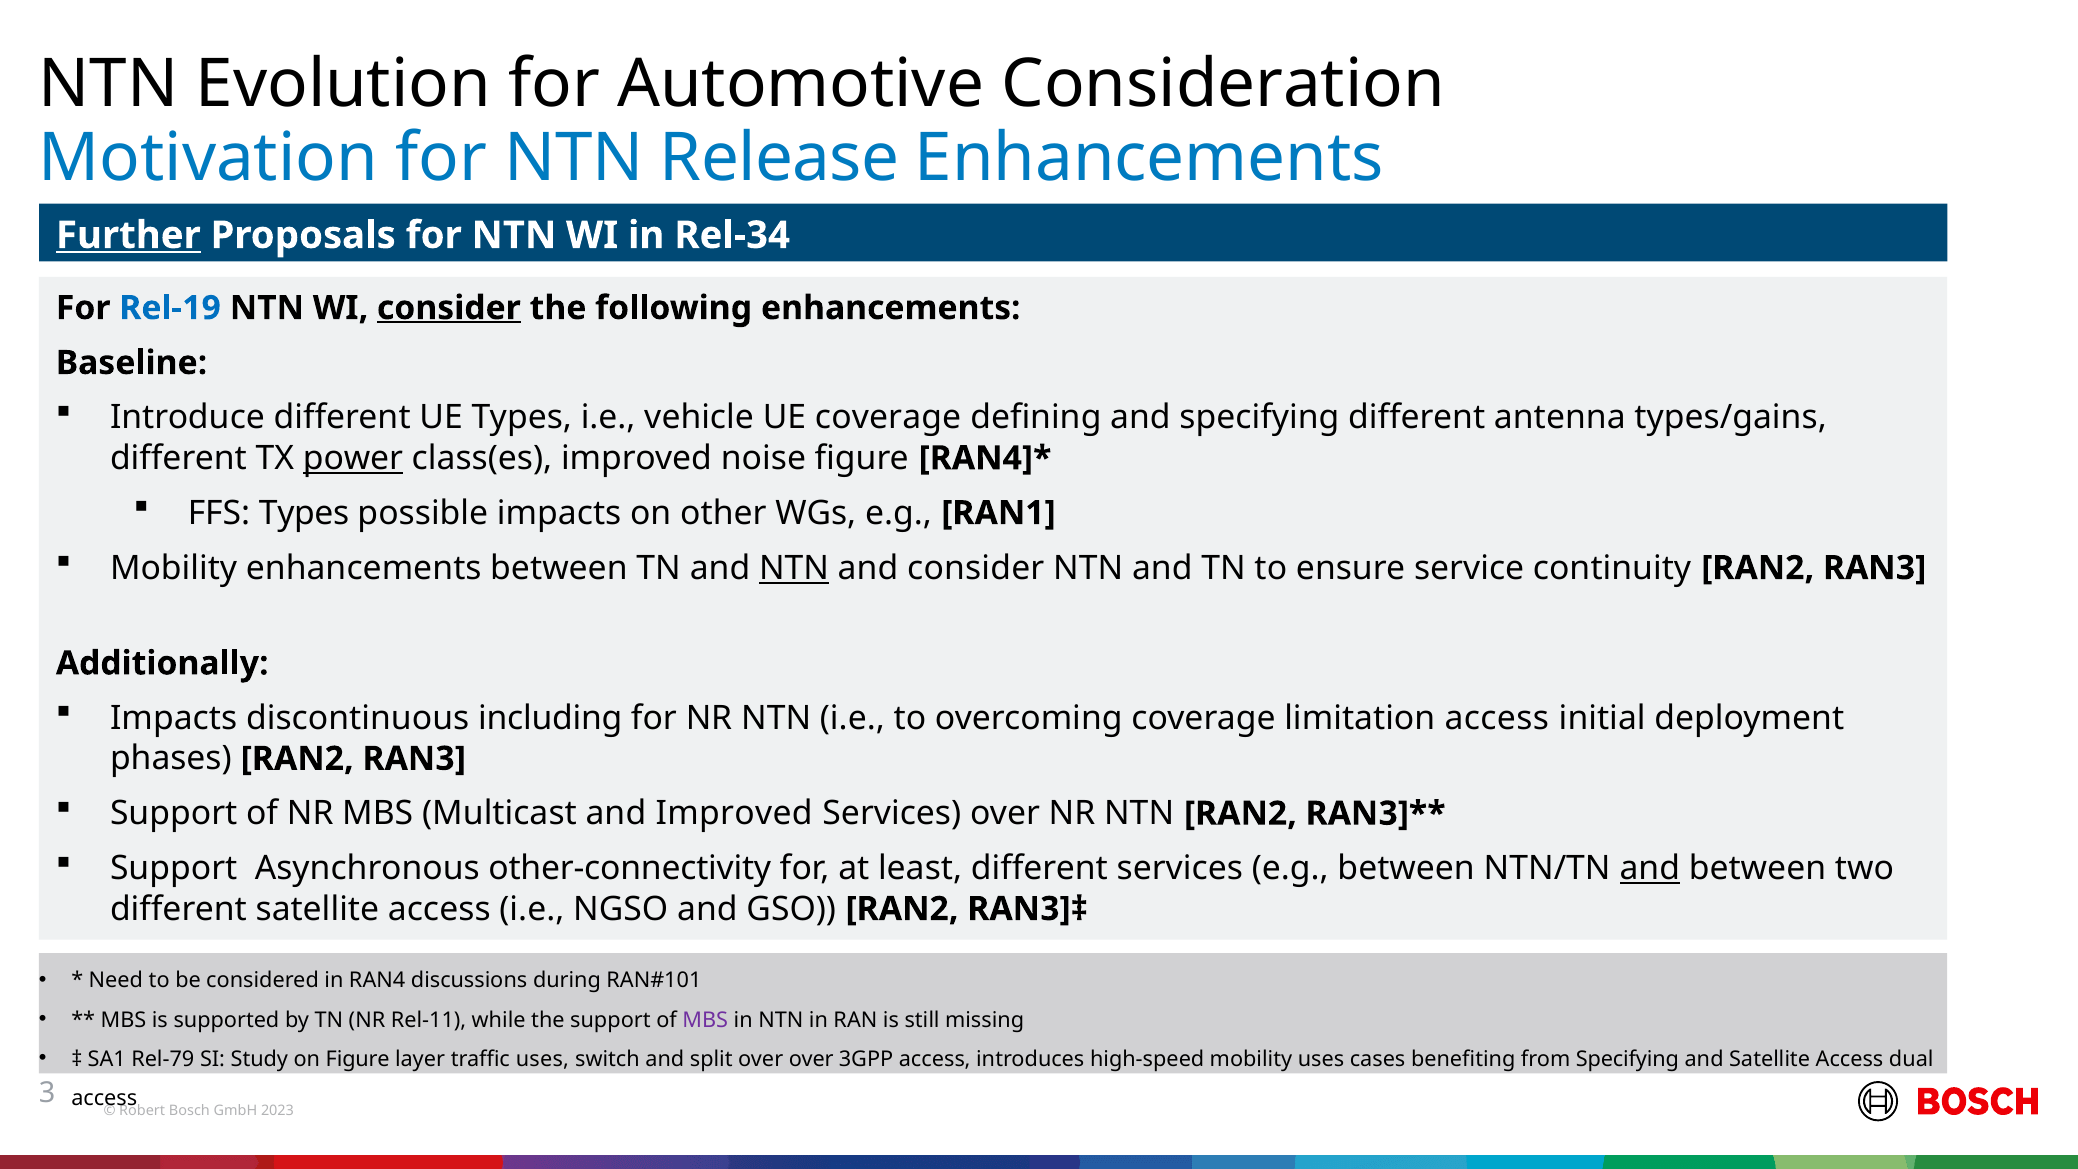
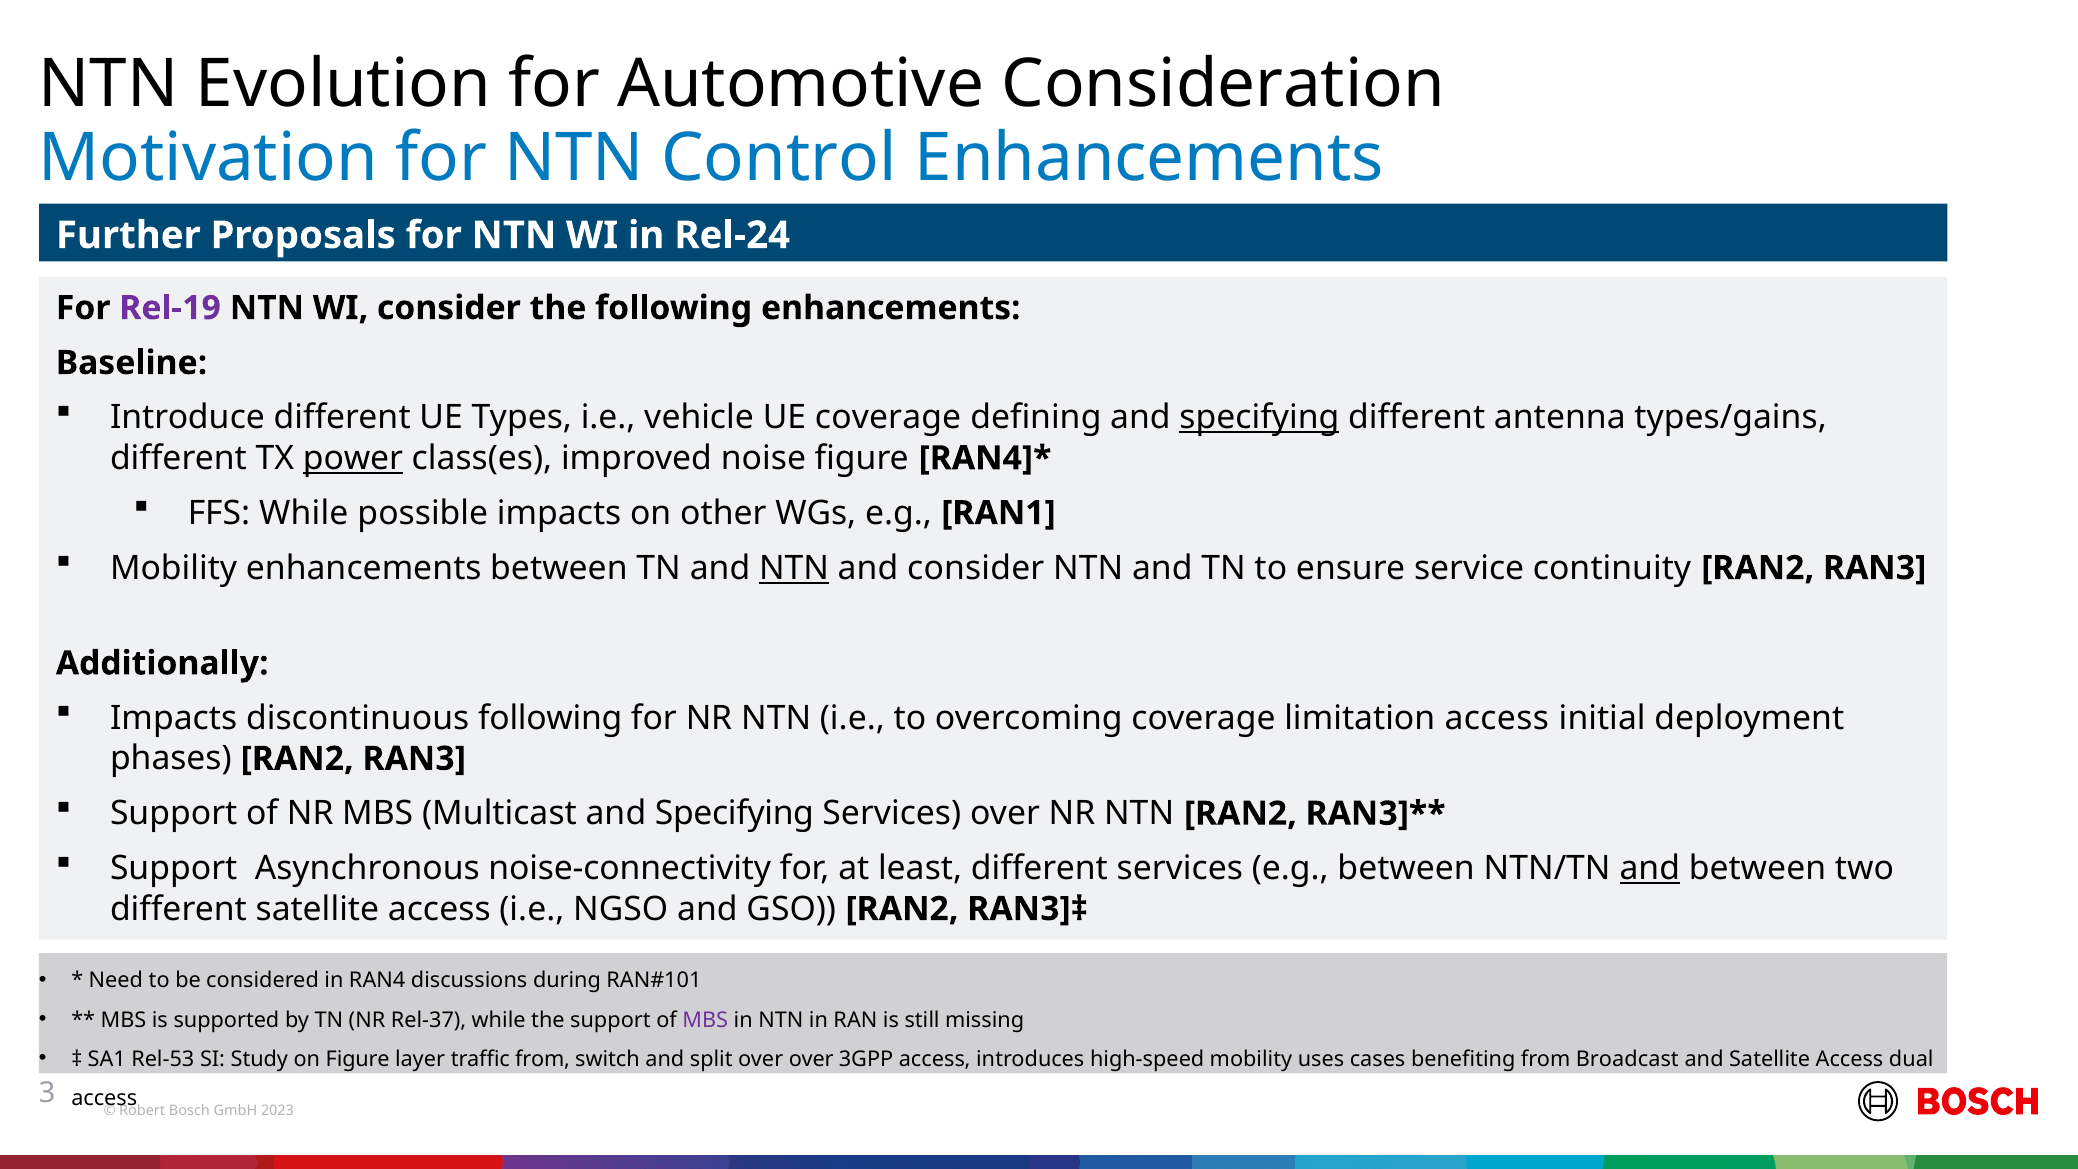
Release: Release -> Control
Further underline: present -> none
Rel-34: Rel-34 -> Rel-24
Rel-19 colour: blue -> purple
consider at (449, 308) underline: present -> none
specifying at (1259, 418) underline: none -> present
FFS Types: Types -> While
discontinuous including: including -> following
Multicast and Improved: Improved -> Specifying
other-connectivity: other-connectivity -> noise-connectivity
Rel-11: Rel-11 -> Rel-37
Rel-79: Rel-79 -> Rel-53
traffic uses: uses -> from
from Specifying: Specifying -> Broadcast
